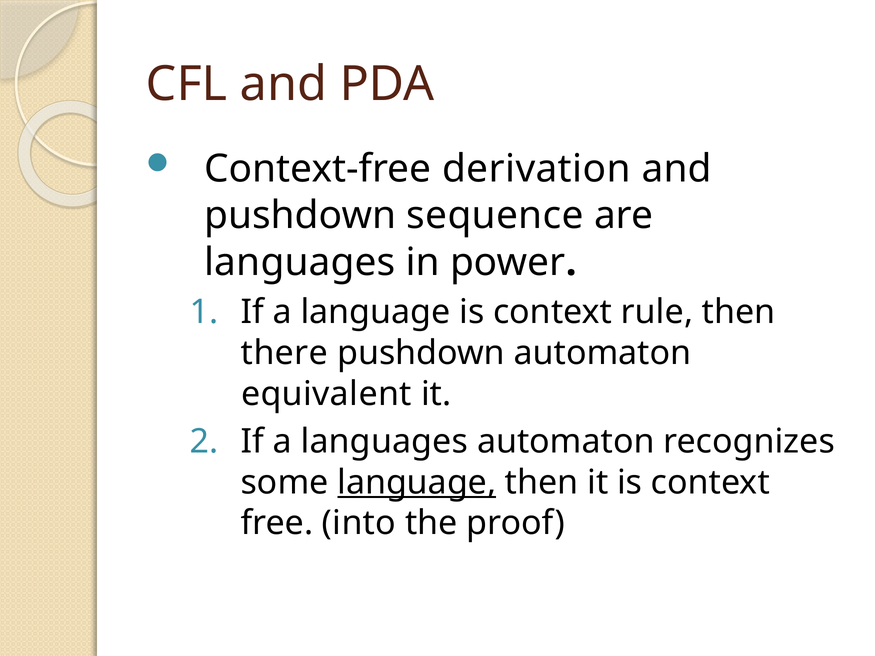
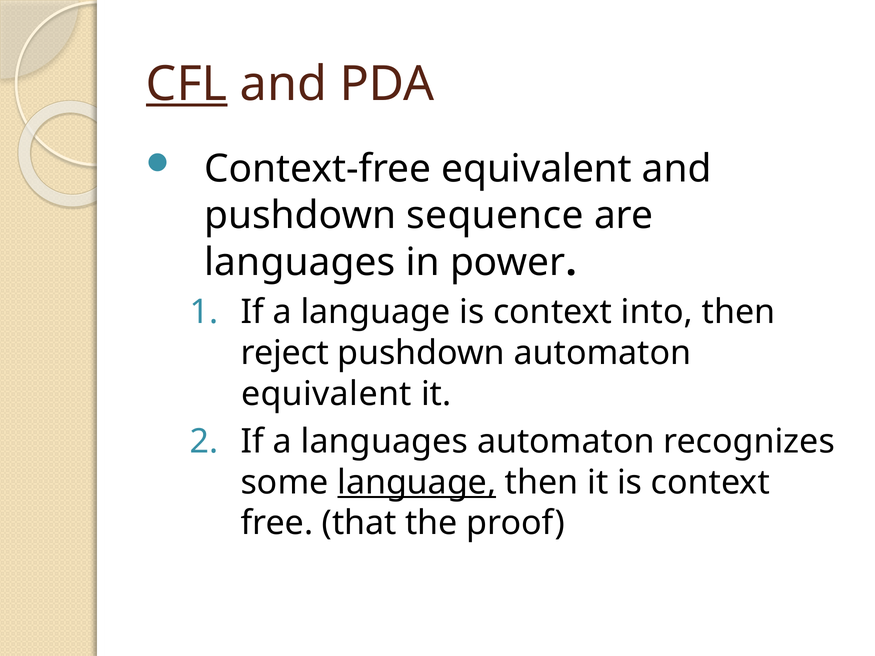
CFL underline: none -> present
Context-free derivation: derivation -> equivalent
rule: rule -> into
there: there -> reject
into: into -> that
